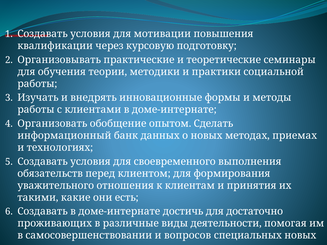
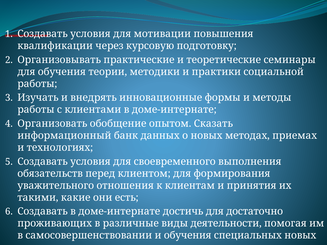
Сделать: Сделать -> Сказать
и вопросов: вопросов -> обучения
